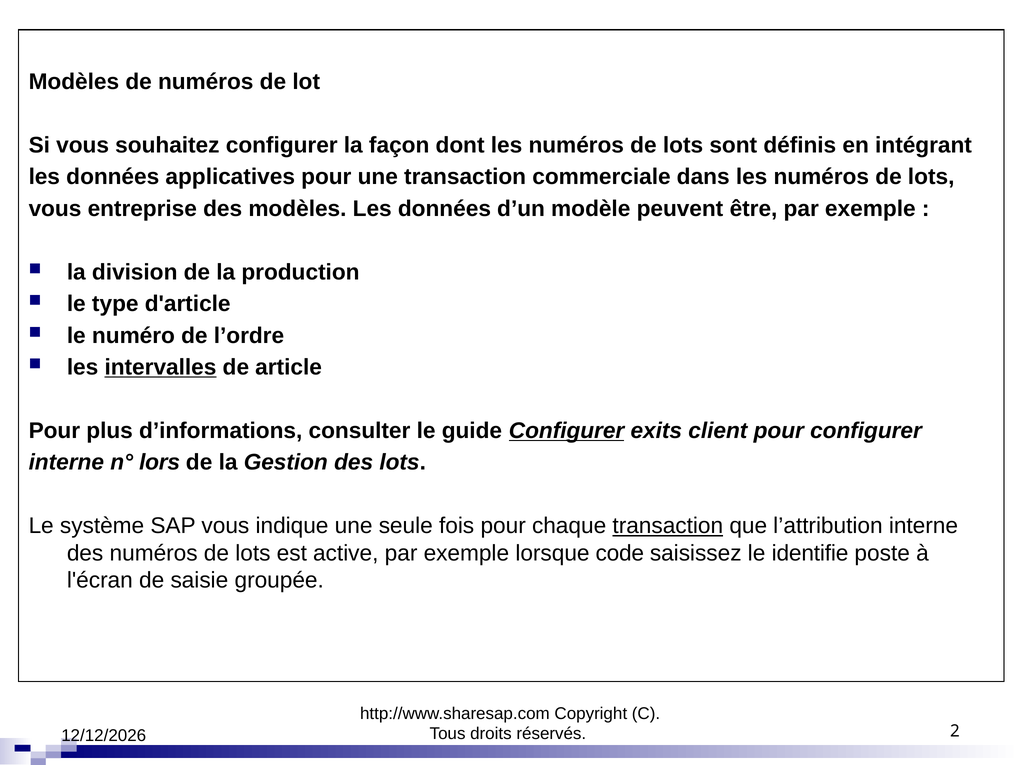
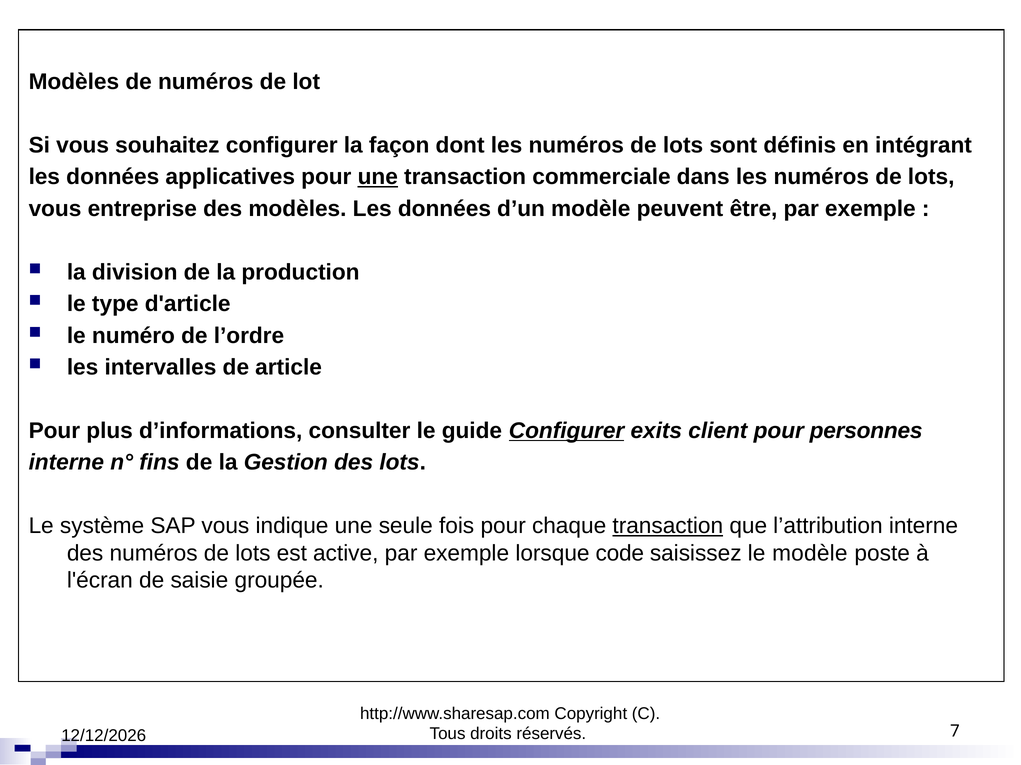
une at (378, 177) underline: none -> present
intervalles underline: present -> none
pour configurer: configurer -> personnes
lors: lors -> fins
le identifie: identifie -> modèle
2: 2 -> 7
